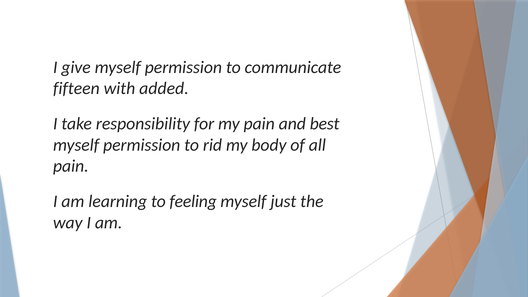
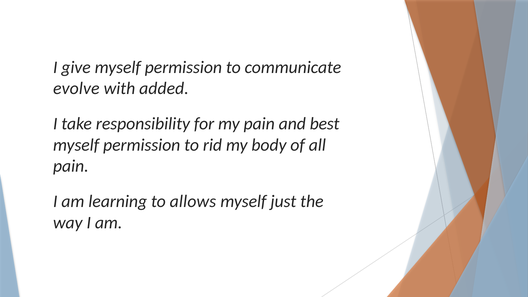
fifteen: fifteen -> evolve
feeling: feeling -> allows
